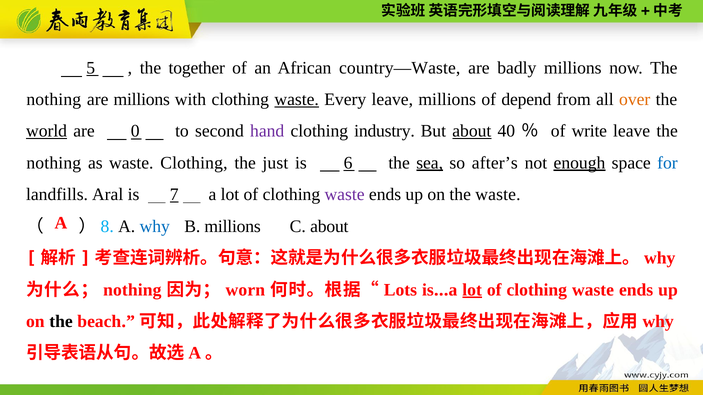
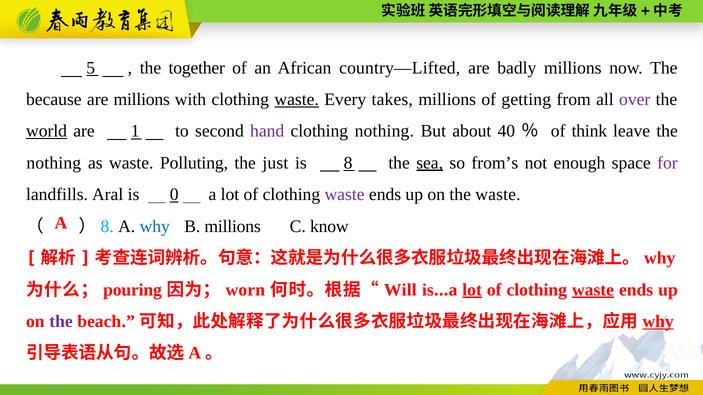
country—Waste: country—Waste -> country—Lifted
nothing at (54, 100): nothing -> because
Every leave: leave -> takes
depend: depend -> getting
over colour: orange -> purple
0: 0 -> 1
clothing industry: industry -> nothing
about at (472, 131) underline: present -> none
write: write -> think
waste Clothing: Clothing -> Polluting
6: 6 -> 8
after’s: after’s -> from’s
enough underline: present -> none
for colour: blue -> purple
7: 7 -> 0
C about: about -> know
nothing at (132, 290): nothing -> pouring
Lots: Lots -> Will
waste at (593, 290) underline: none -> present
the at (61, 322) colour: black -> purple
why at (658, 322) underline: none -> present
